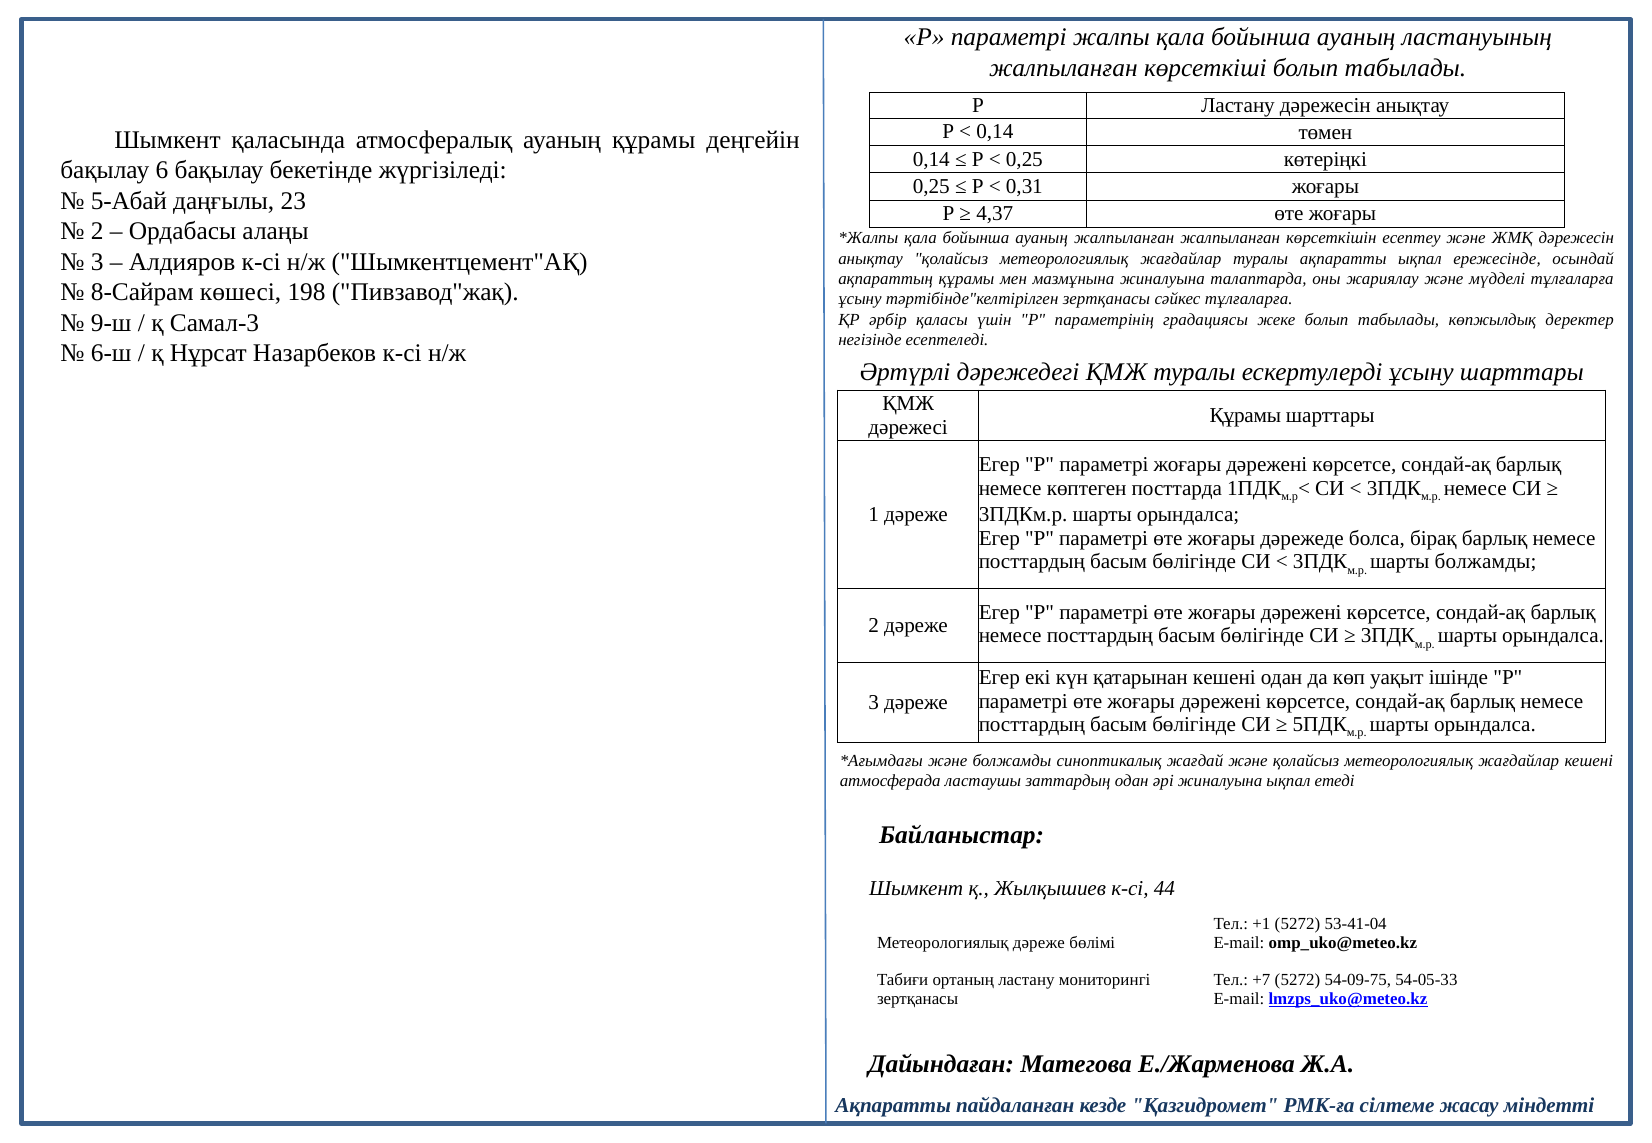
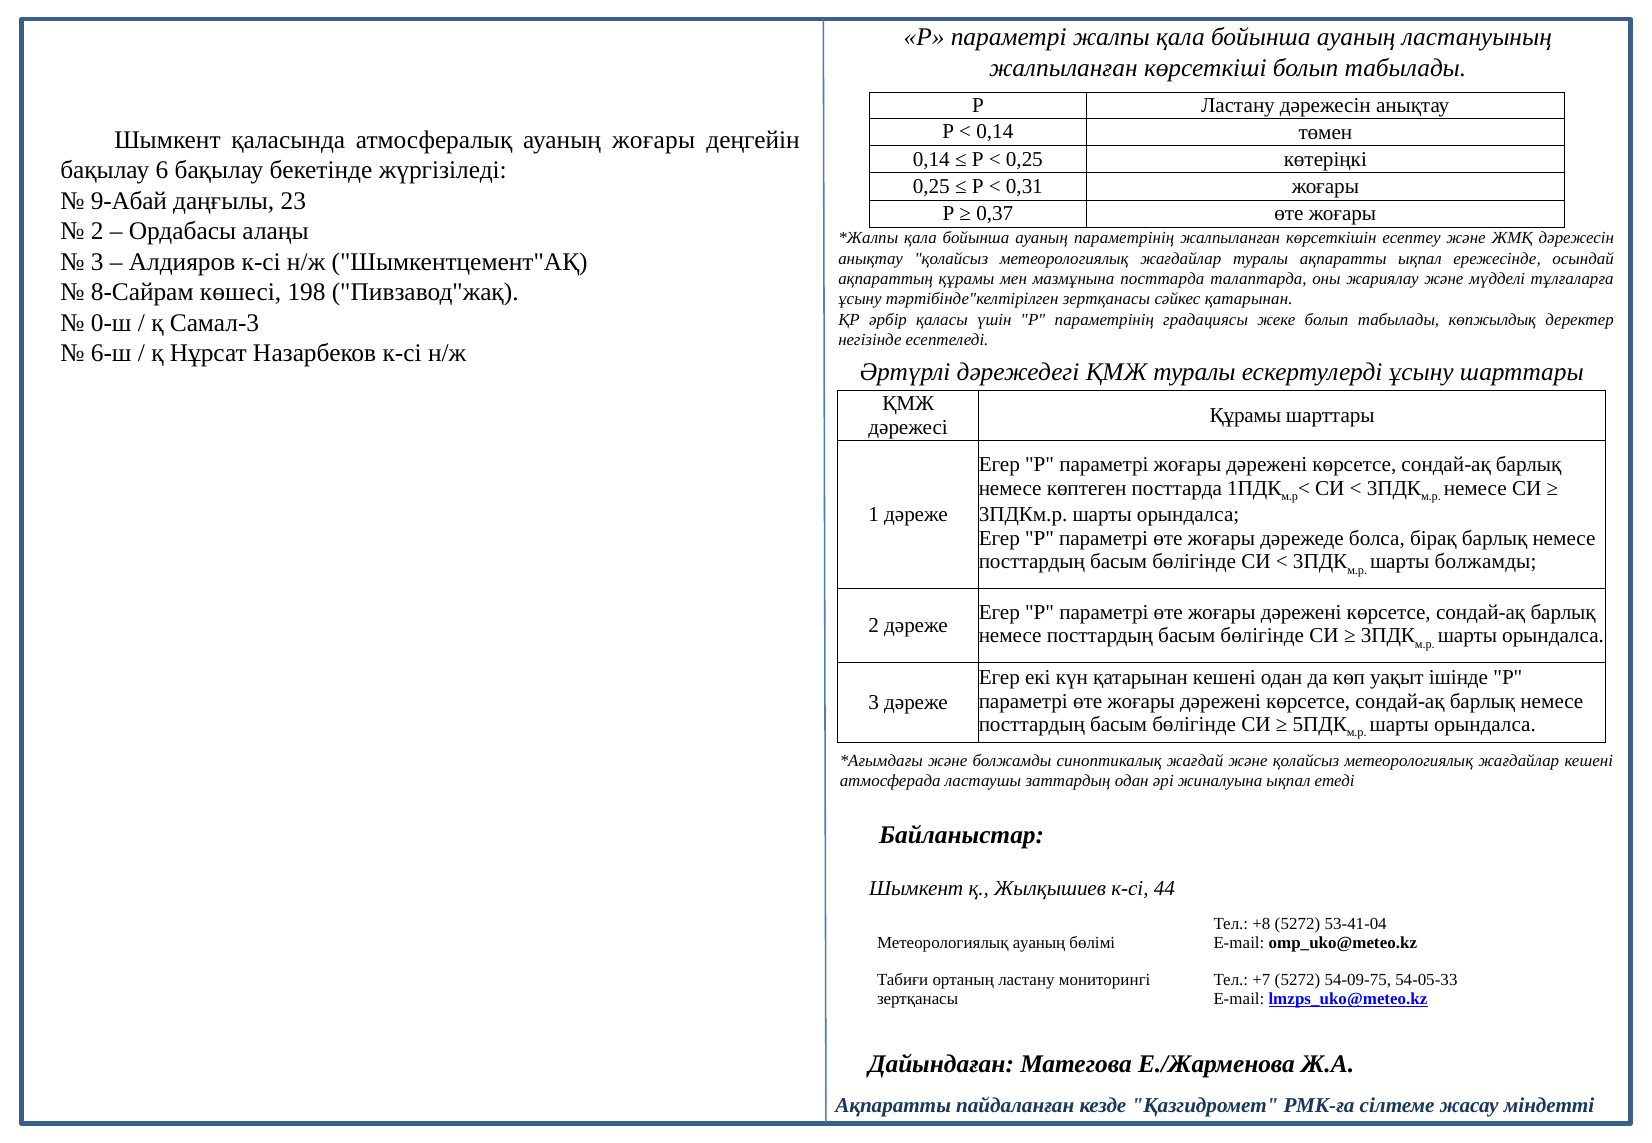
ауаның құрамы: құрамы -> жоғары
5-Абай: 5-Абай -> 9-Абай
4,37: 4,37 -> 0,37
ауаның жалпыланған: жалпыланған -> параметрінің
мазмұнына жиналуына: жиналуына -> посттарда
сәйкес тұлғаларға: тұлғаларға -> қатарынан
9-ш: 9-ш -> 0-ш
+1: +1 -> +8
Метеорологиялық дәреже: дәреже -> ауаның
